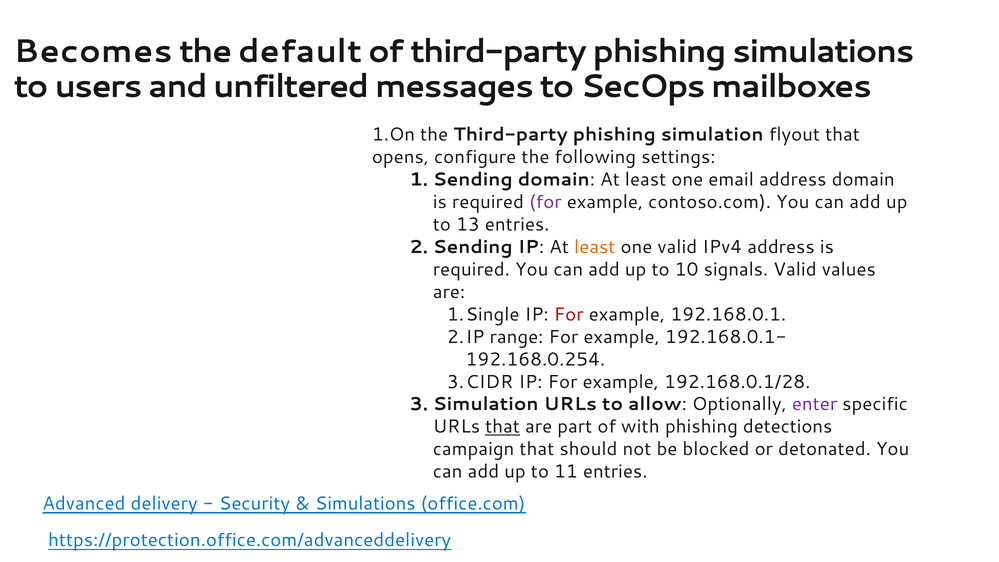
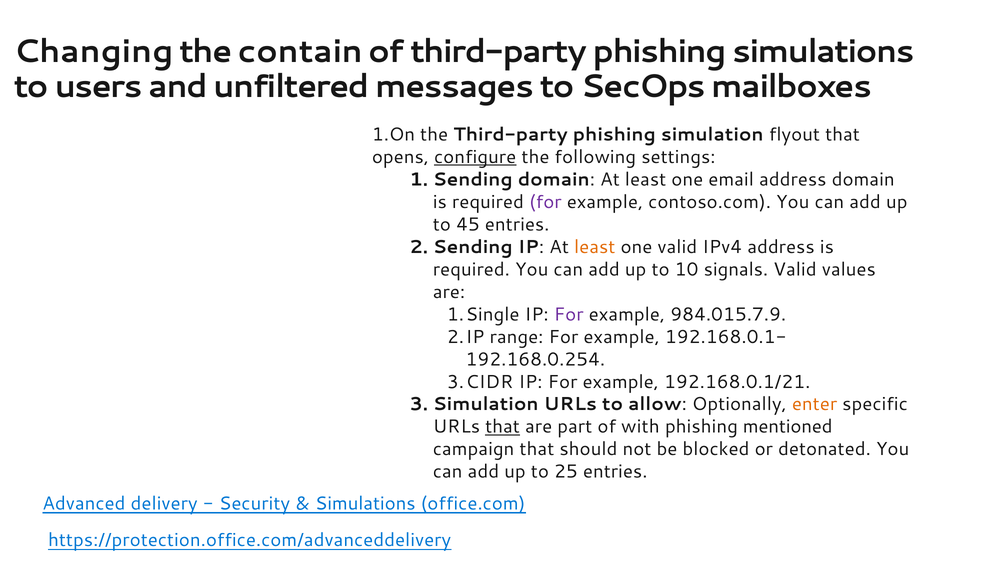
Becomes: Becomes -> Changing
default: default -> contain
configure underline: none -> present
13: 13 -> 45
For at (569, 314) colour: red -> purple
192.168.0.1: 192.168.0.1 -> 984.015.7.9
192.168.0.1/28: 192.168.0.1/28 -> 192.168.0.1/21
enter colour: purple -> orange
detections: detections -> mentioned
11: 11 -> 25
